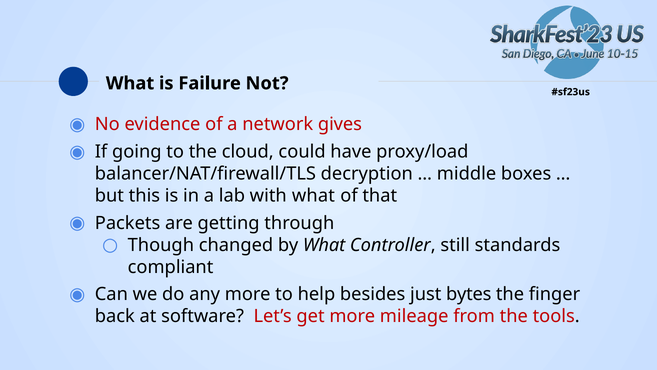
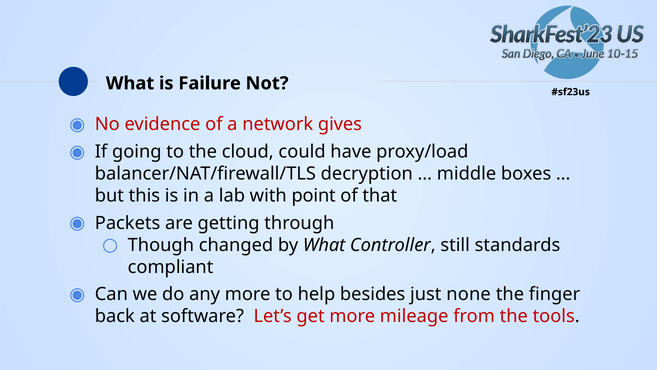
with what: what -> point
bytes: bytes -> none
